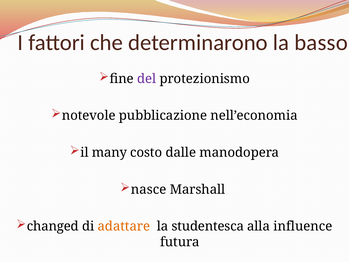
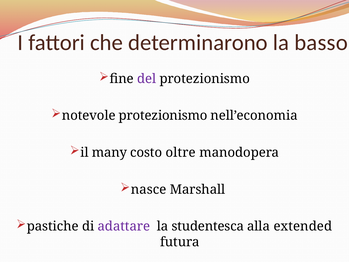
notevole pubblicazione: pubblicazione -> protezionismo
dalle: dalle -> oltre
changed: changed -> pastiche
adattare colour: orange -> purple
influence: influence -> extended
